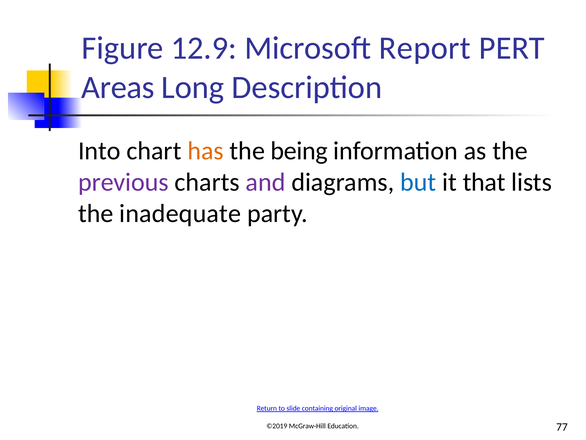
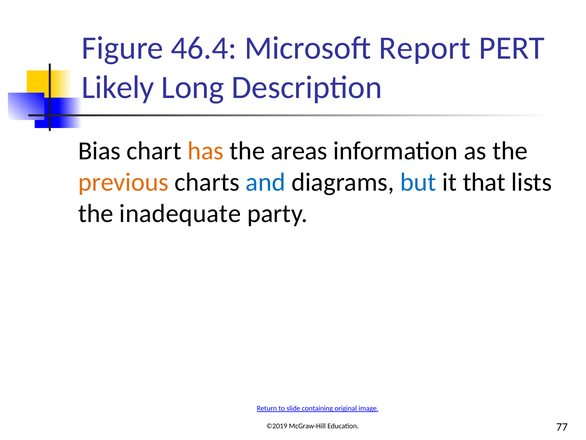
12.9: 12.9 -> 46.4
Areas: Areas -> Likely
Into: Into -> Bias
being: being -> areas
previous colour: purple -> orange
and colour: purple -> blue
